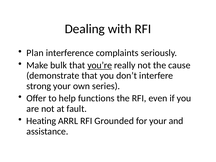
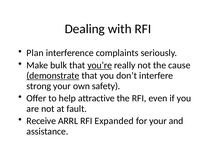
demonstrate underline: none -> present
series: series -> safety
functions: functions -> attractive
Heating: Heating -> Receive
Grounded: Grounded -> Expanded
